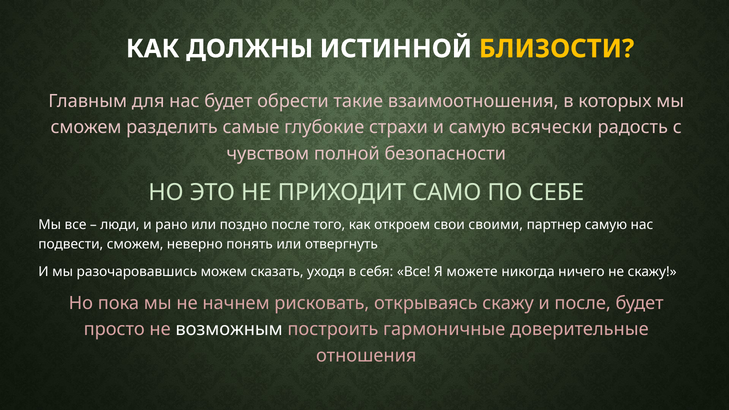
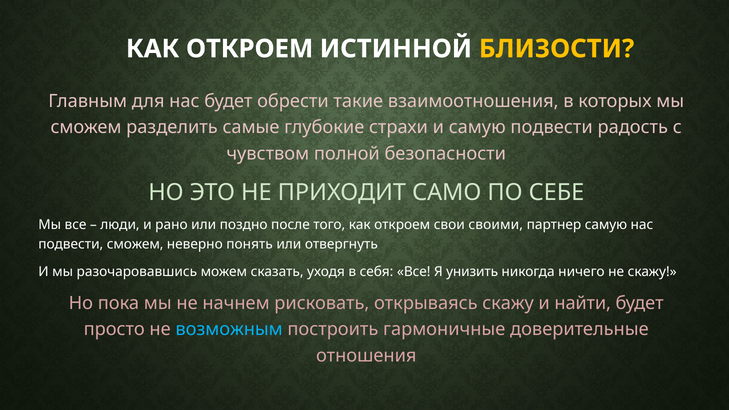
ДОЛЖНЫ at (250, 49): ДОЛЖНЫ -> ОТКРОЕМ
самую всячески: всячески -> подвести
можете: можете -> унизить
и после: после -> найти
возможным colour: white -> light blue
